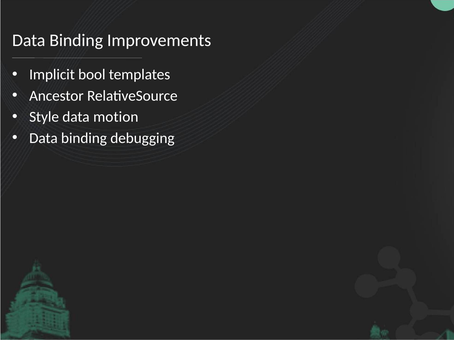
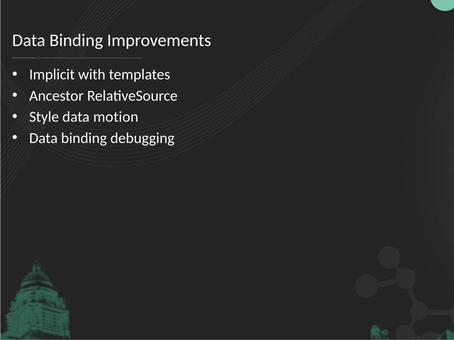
bool: bool -> with
